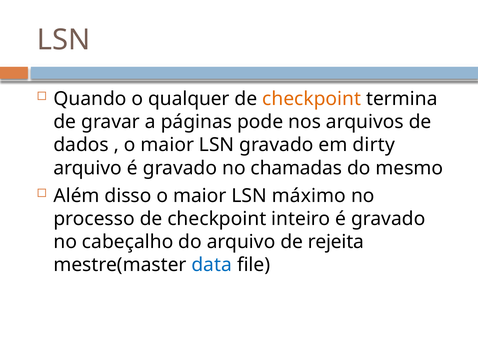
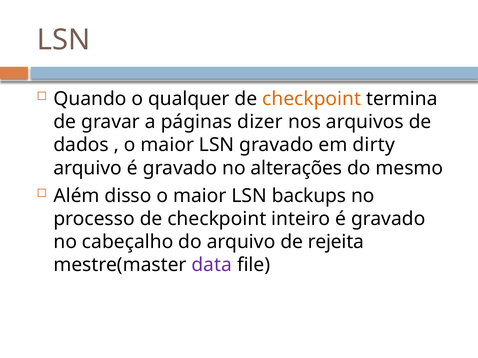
pode: pode -> dizer
chamadas: chamadas -> alterações
máximo: máximo -> backups
data colour: blue -> purple
